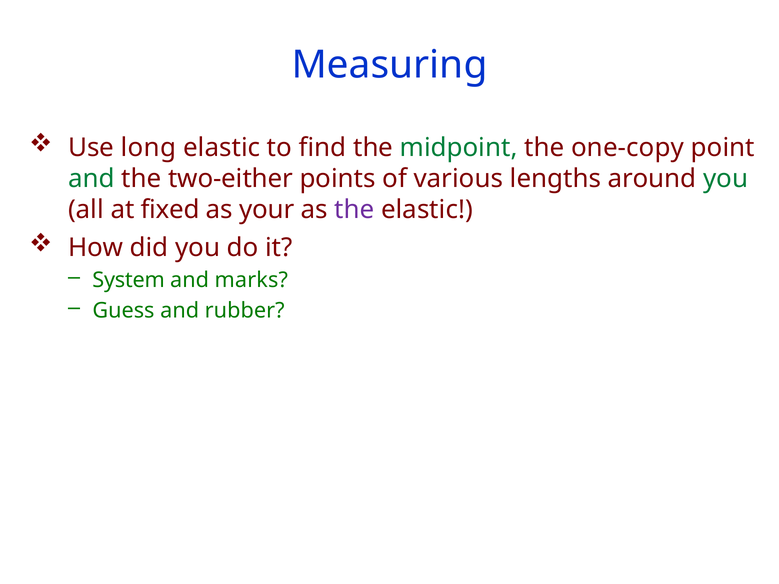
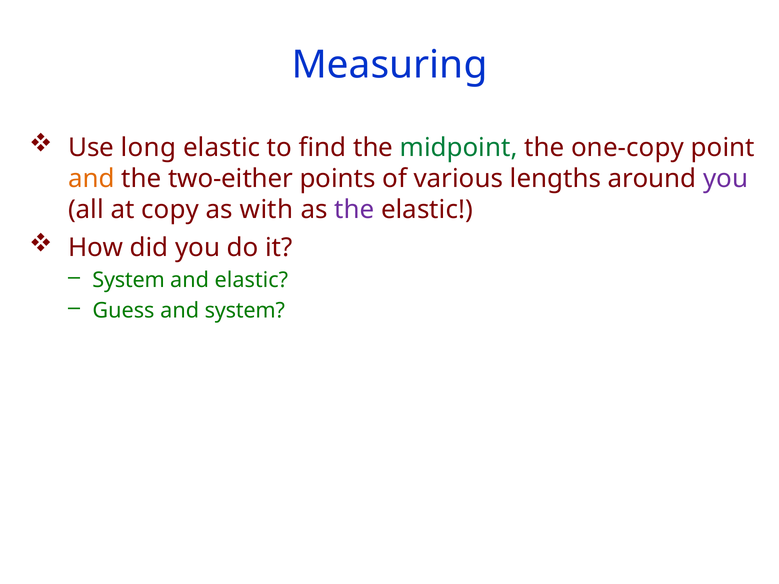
and at (91, 179) colour: green -> orange
you at (726, 179) colour: green -> purple
fixed: fixed -> copy
your: your -> with
and marks: marks -> elastic
and rubber: rubber -> system
